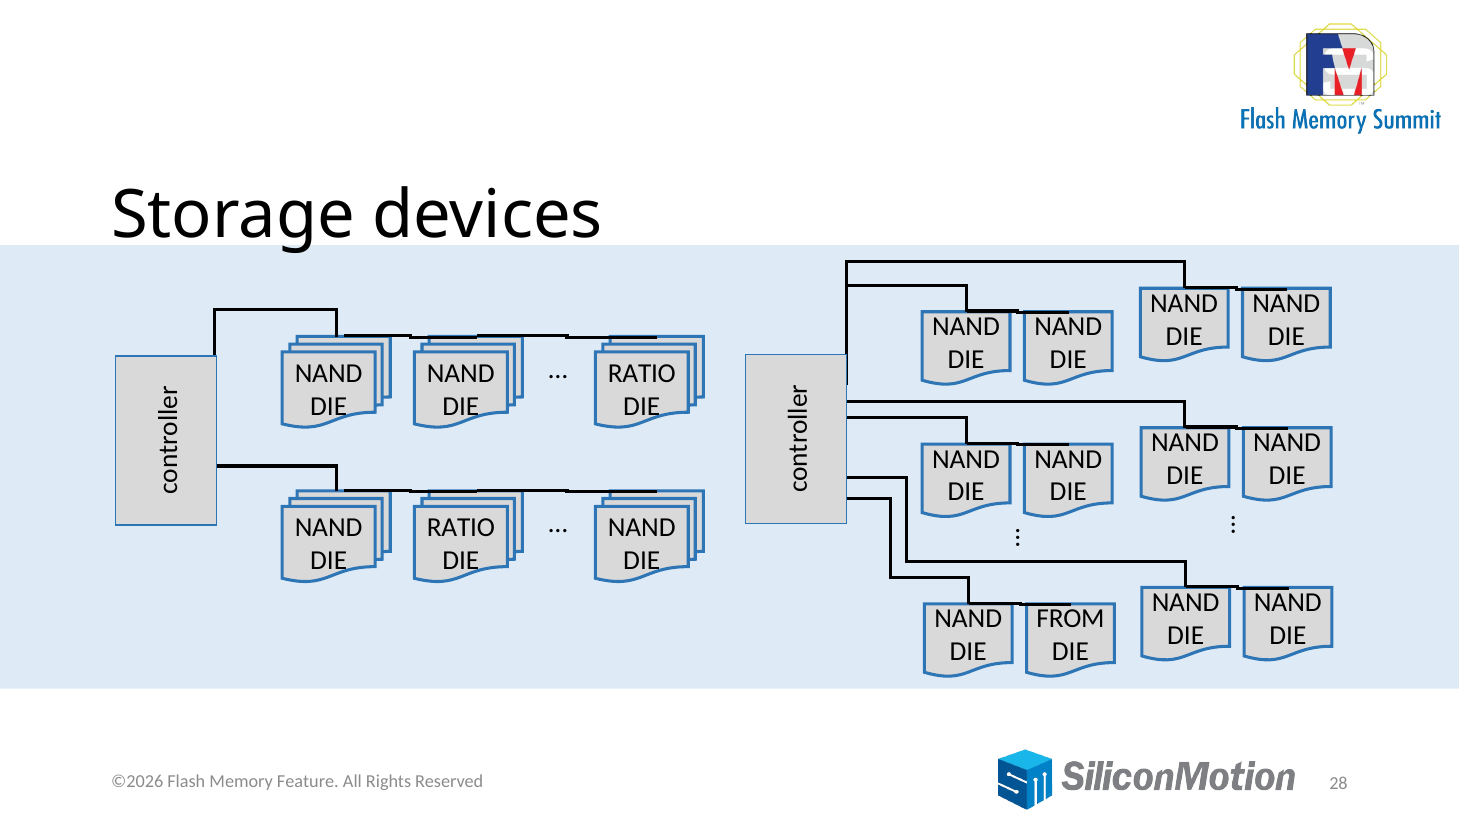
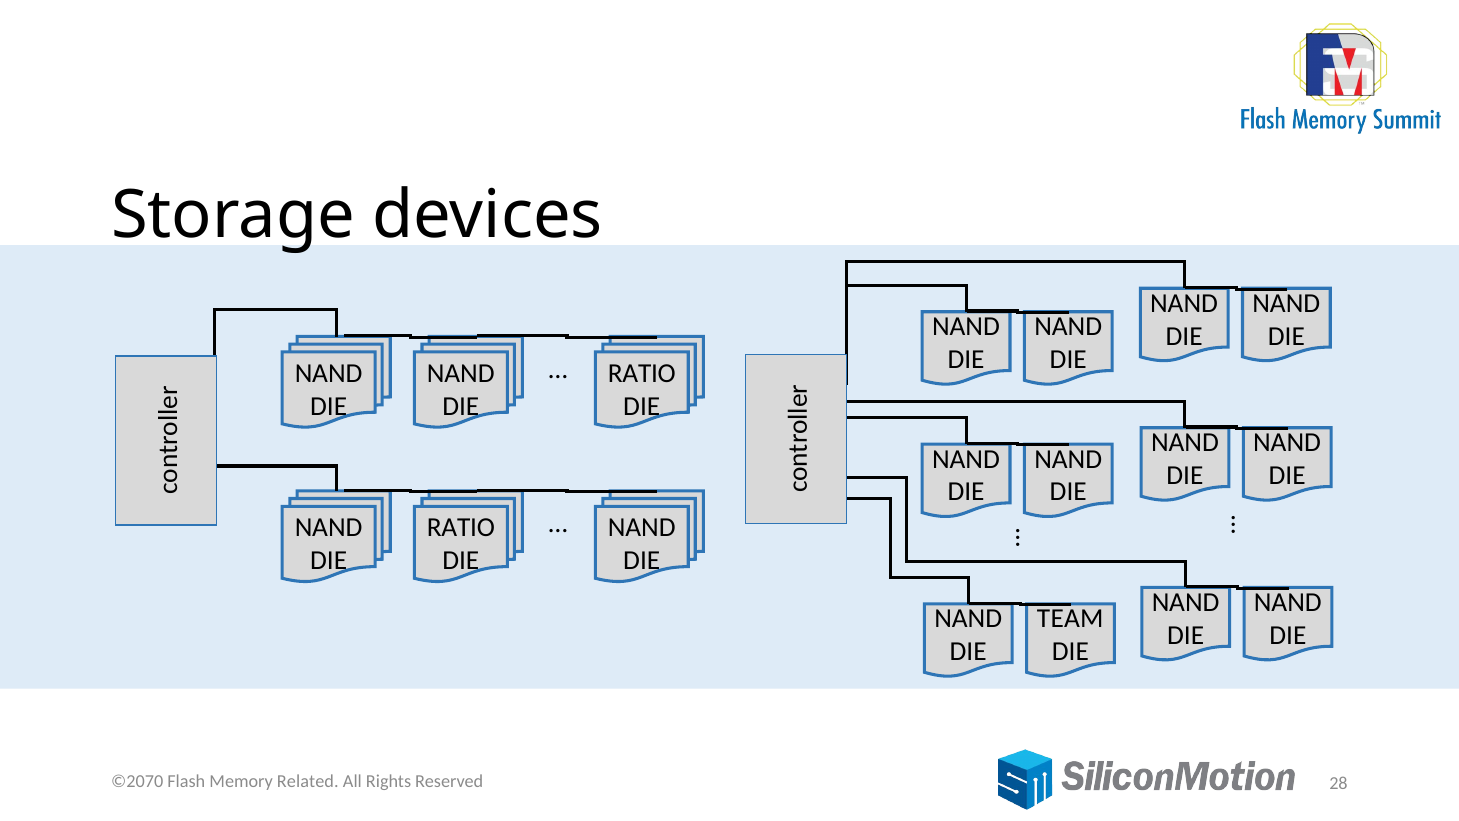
FROM: FROM -> TEAM
©2026: ©2026 -> ©2070
Feature: Feature -> Related
